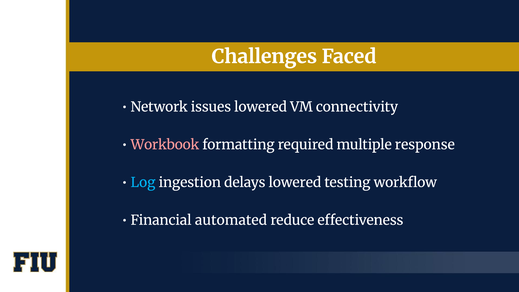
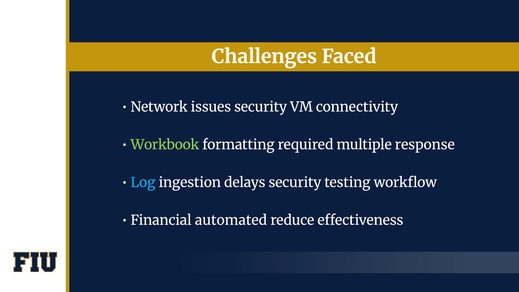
issues lowered: lowered -> security
Workbook colour: pink -> light green
delays lowered: lowered -> security
